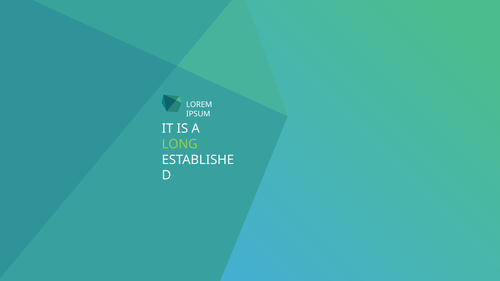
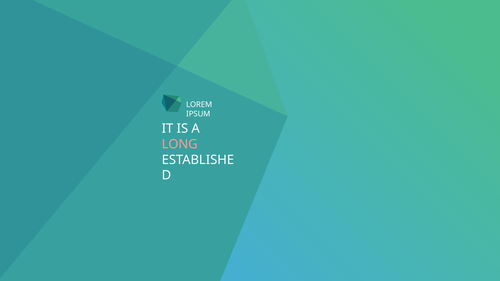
LONG colour: light green -> pink
